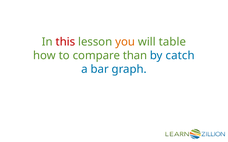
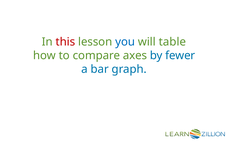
you colour: orange -> blue
than: than -> axes
catch: catch -> fewer
